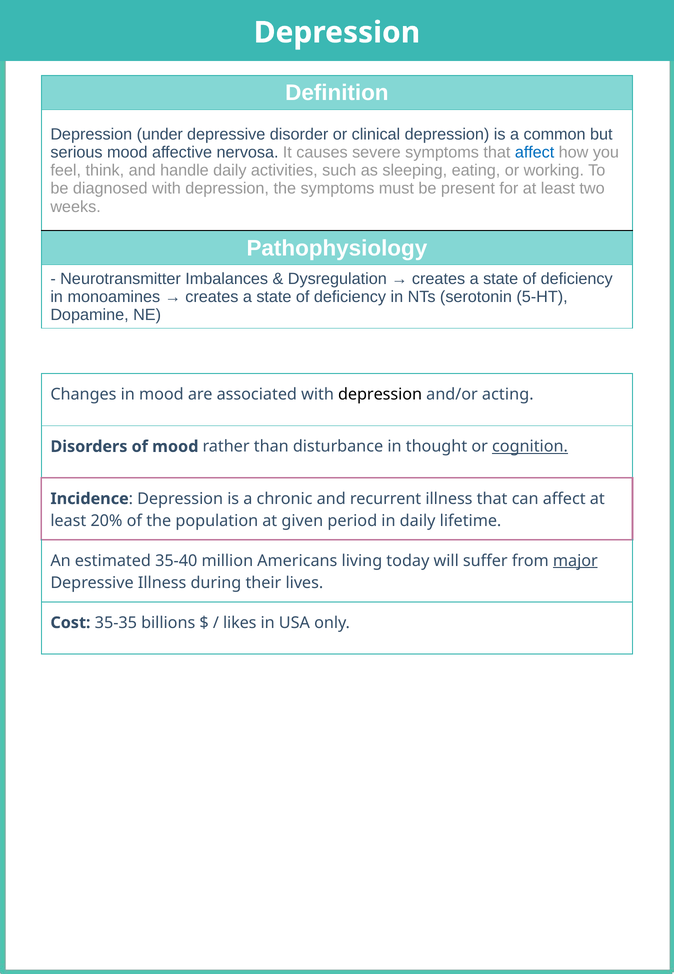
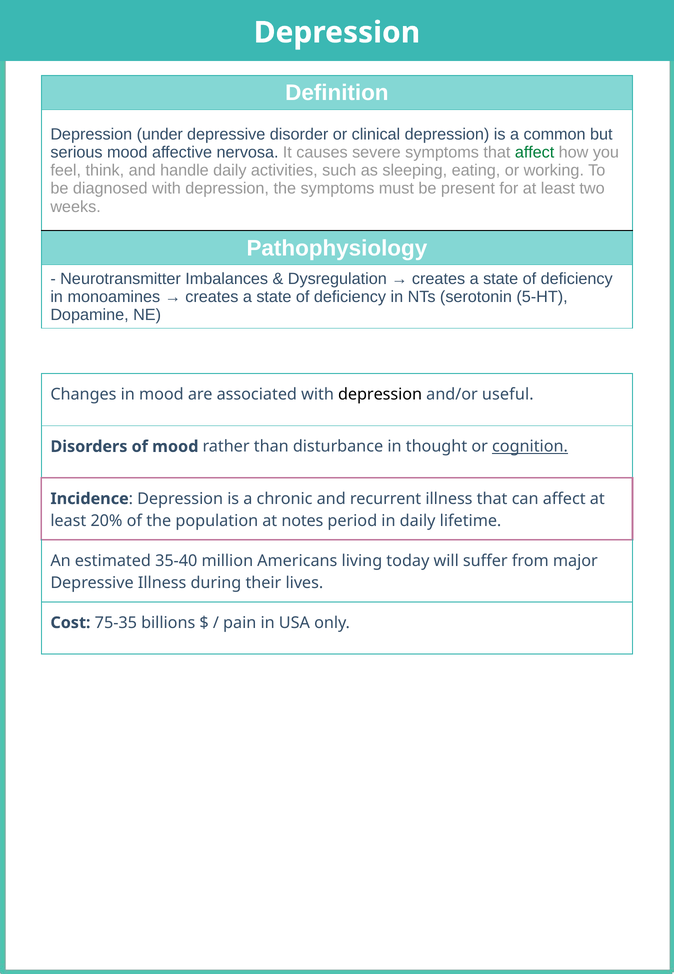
affect at (535, 152) colour: blue -> green
acting: acting -> useful
given: given -> notes
major underline: present -> none
35-35: 35-35 -> 75-35
likes: likes -> pain
